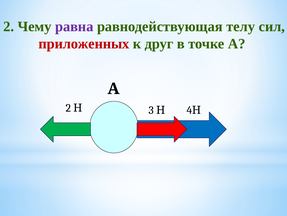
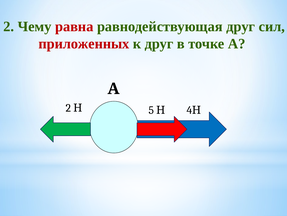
равна colour: purple -> red
равнодействующая телу: телу -> друг
3: 3 -> 5
